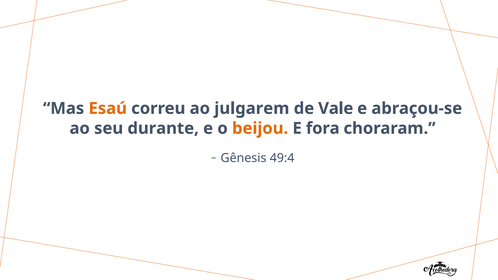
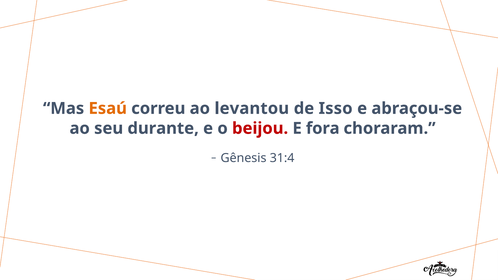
julgarem: julgarem -> levantou
Vale: Vale -> Isso
beijou colour: orange -> red
49:4: 49:4 -> 31:4
